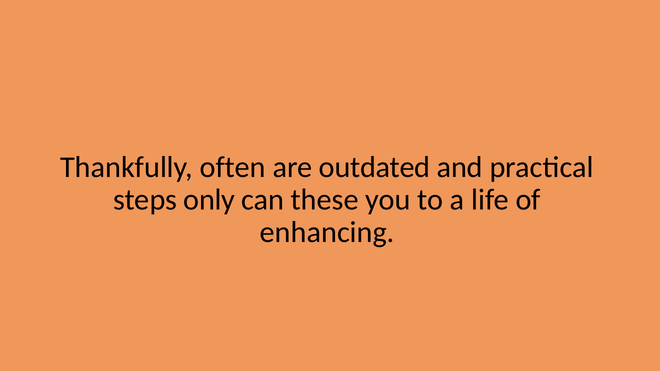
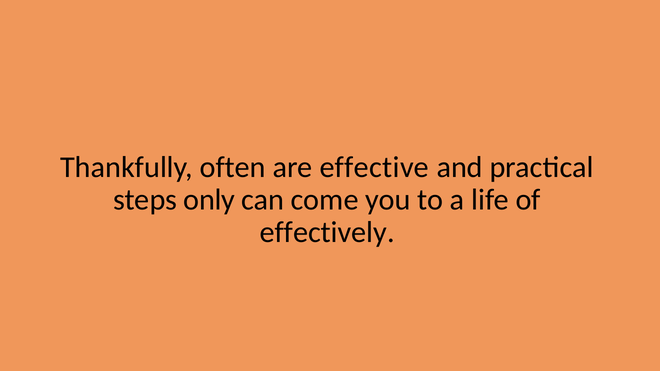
outdated: outdated -> effective
these: these -> come
enhancing: enhancing -> effectively
